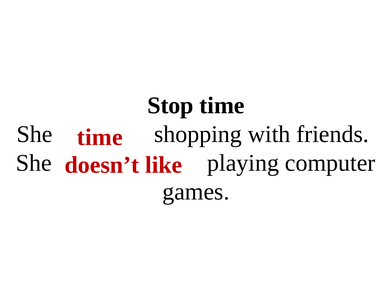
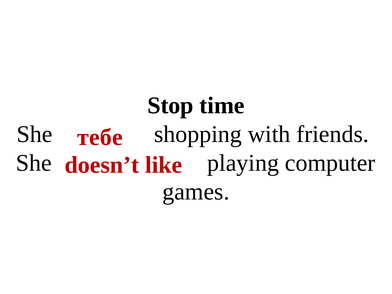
time at (100, 137): time -> тебе
